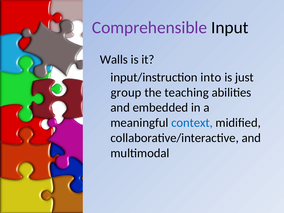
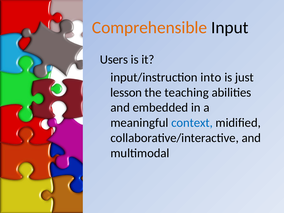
Comprehensible colour: purple -> orange
Walls: Walls -> Users
group: group -> lesson
